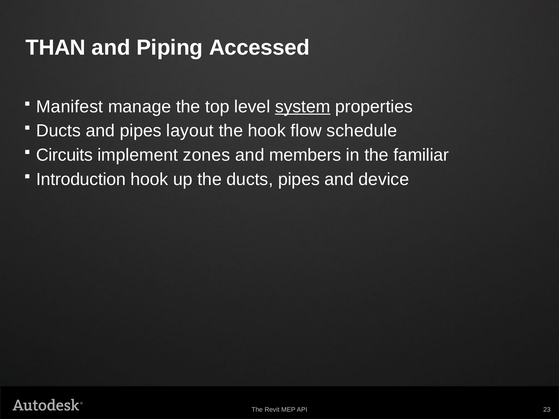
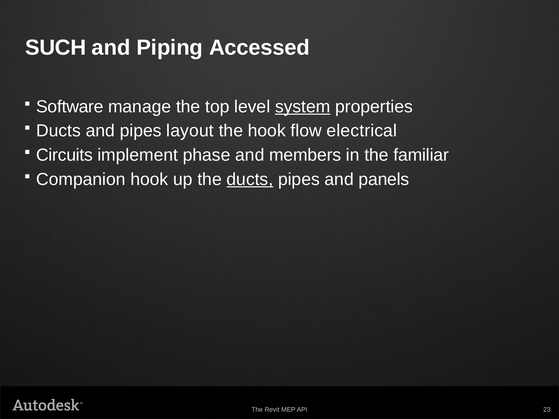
THAN: THAN -> SUCH
Manifest: Manifest -> Software
schedule: schedule -> electrical
zones: zones -> phase
Introduction: Introduction -> Companion
ducts at (250, 179) underline: none -> present
device: device -> panels
